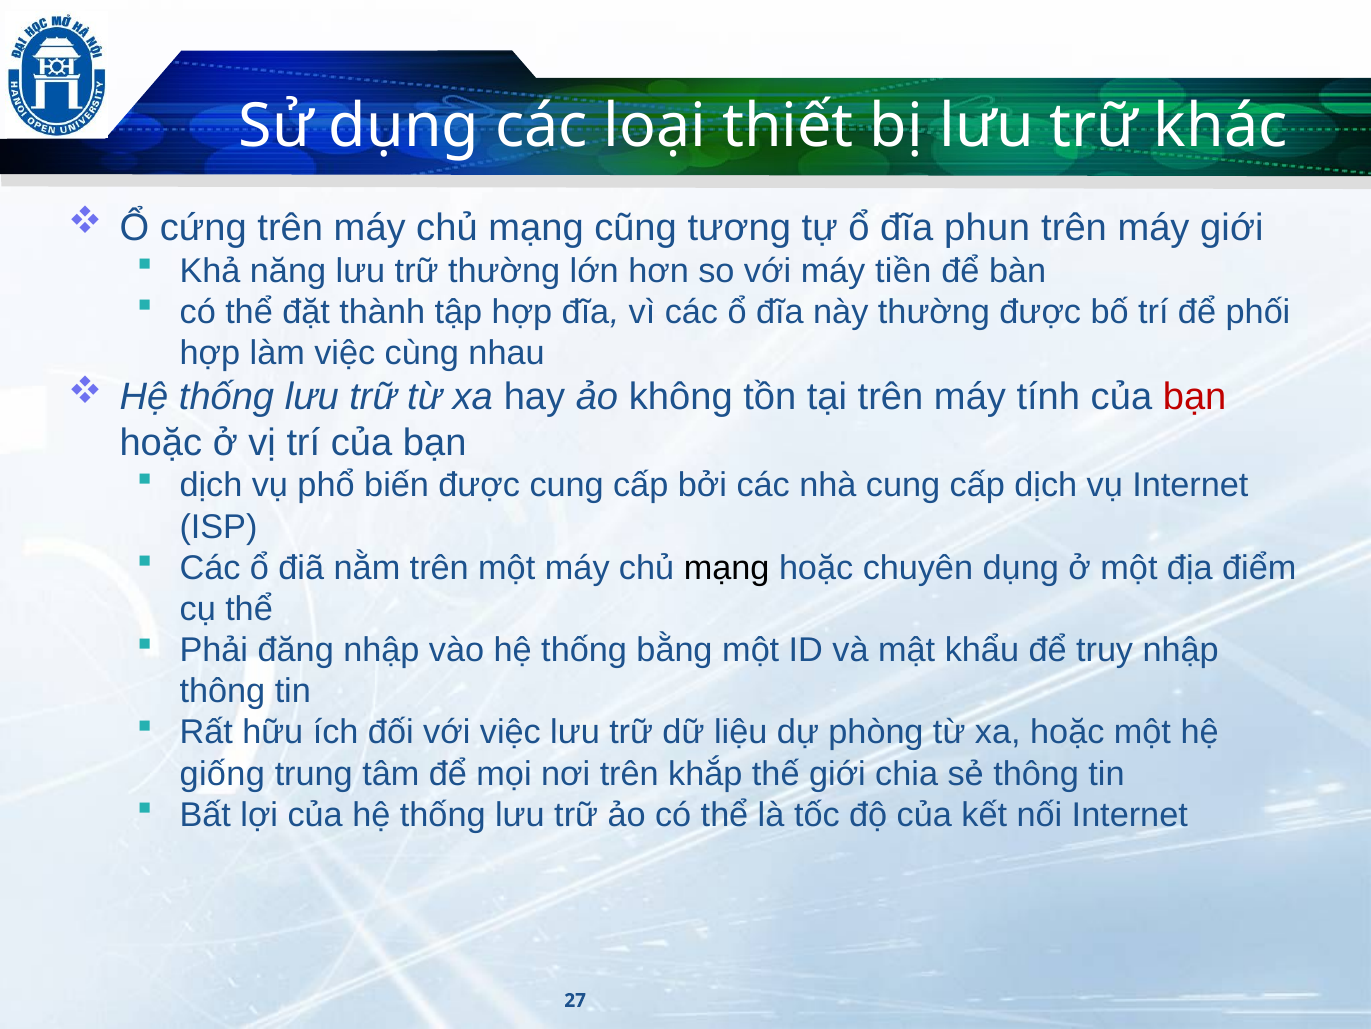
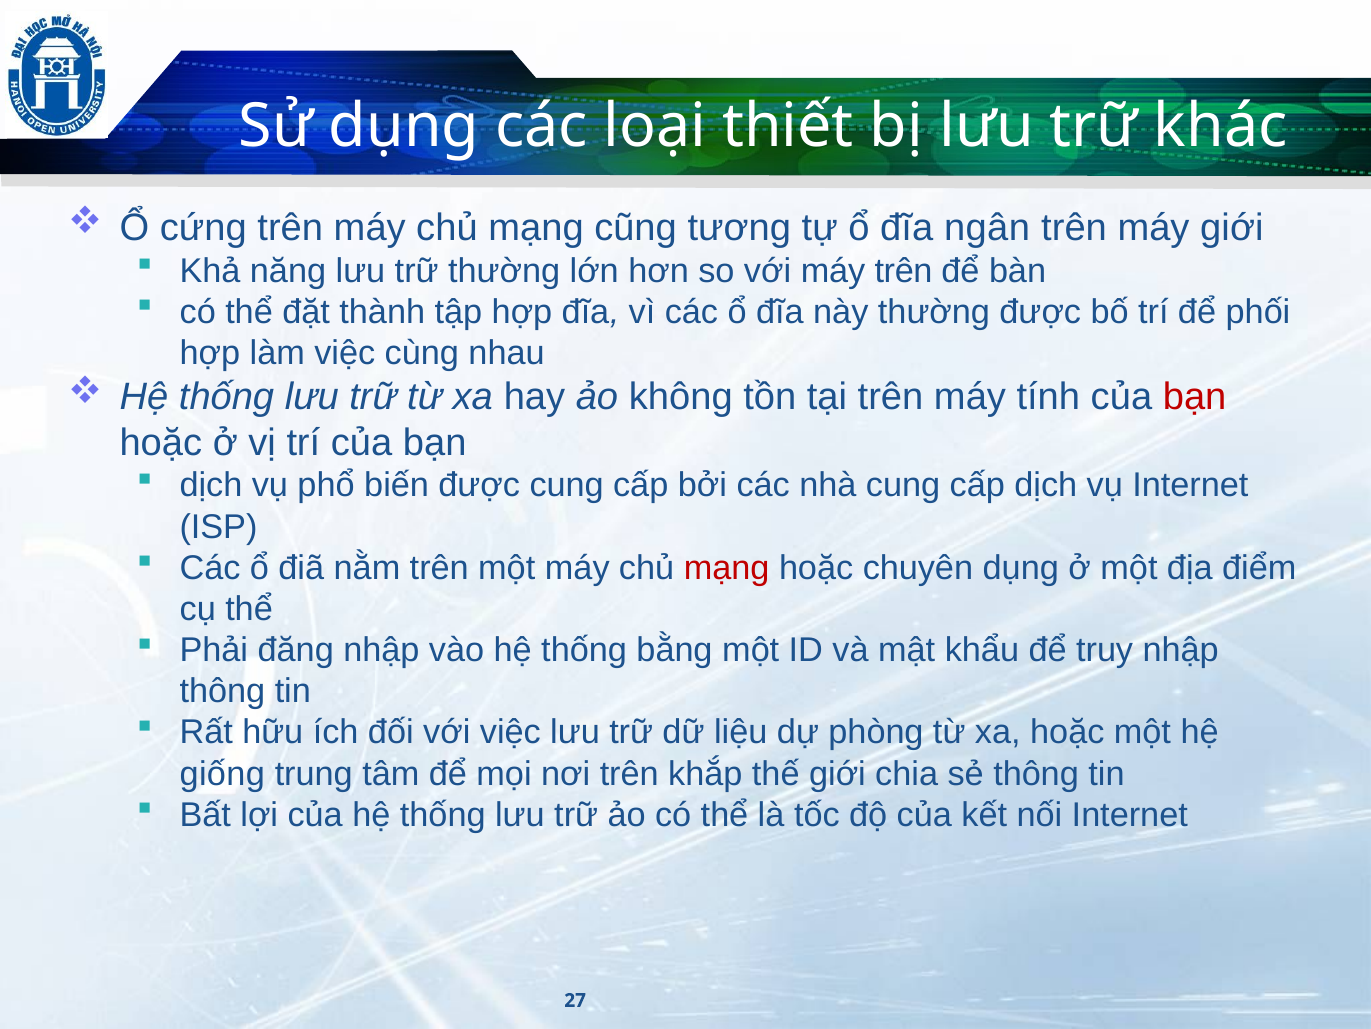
phun: phun -> ngân
máy tiền: tiền -> trên
mạng at (727, 568) colour: black -> red
